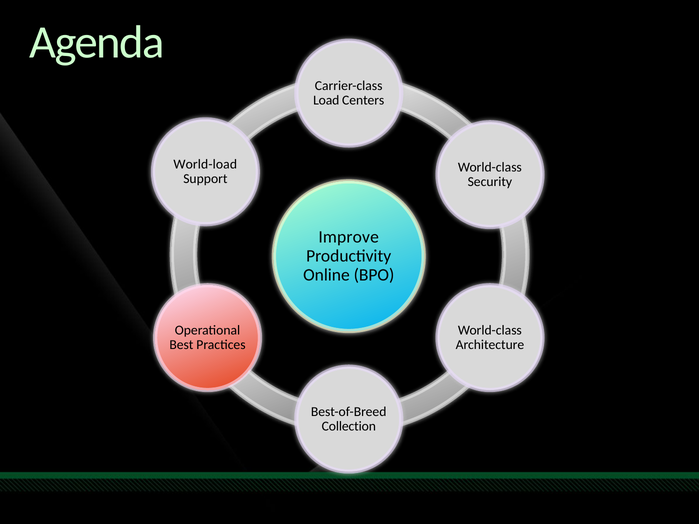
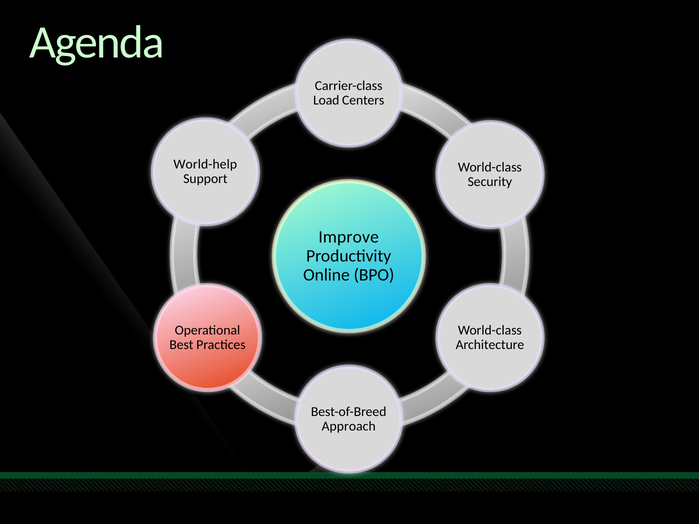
World-load: World-load -> World-help
Collection: Collection -> Approach
